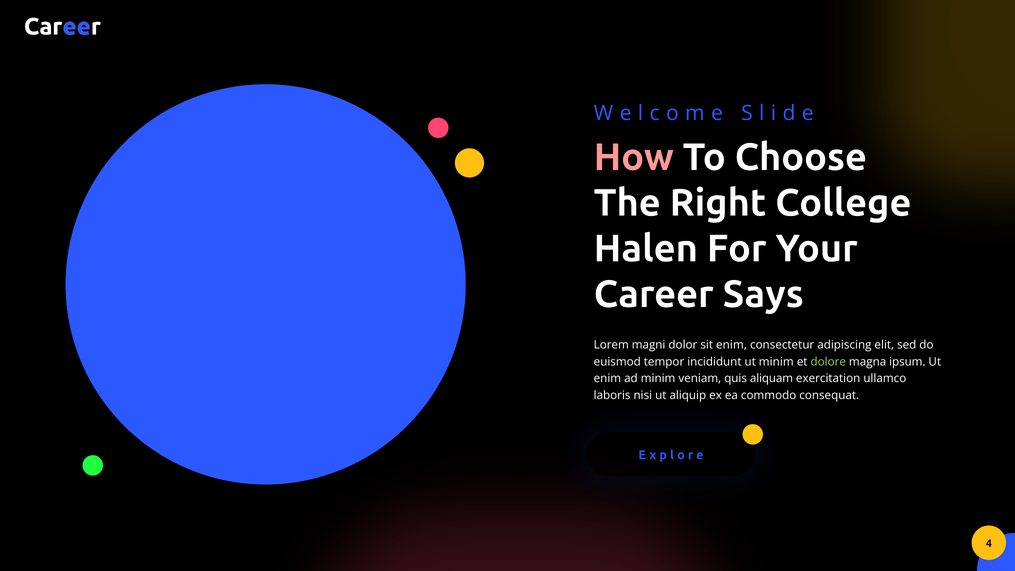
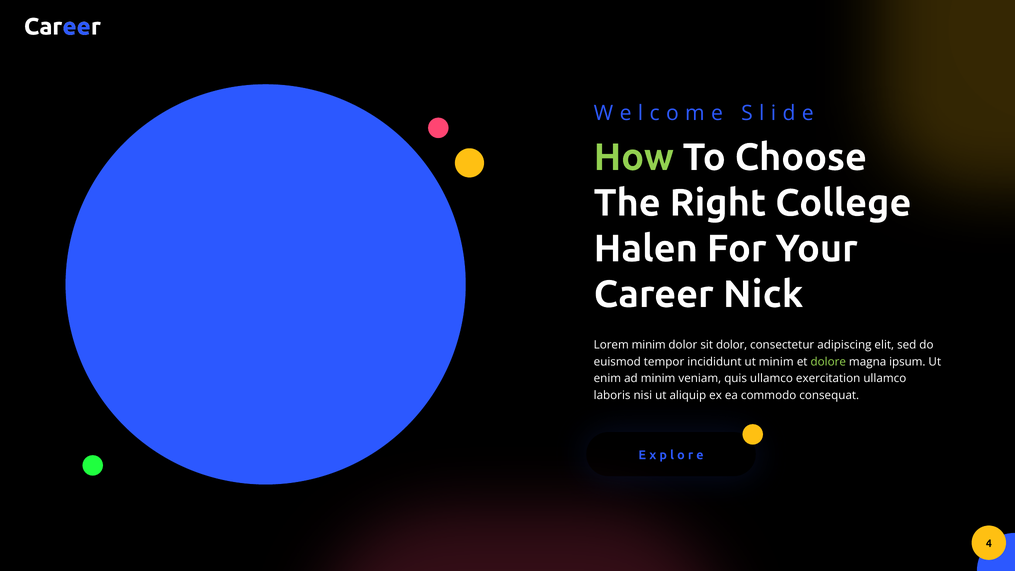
How colour: pink -> light green
Says: Says -> Nick
Lorem magni: magni -> minim
sit enim: enim -> dolor
quis aliquam: aliquam -> ullamco
